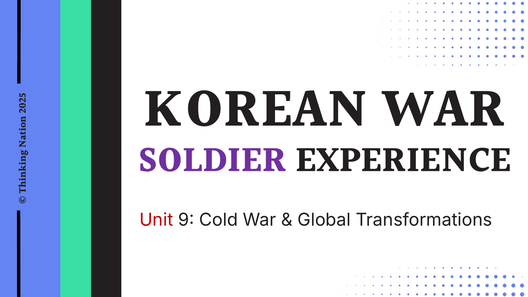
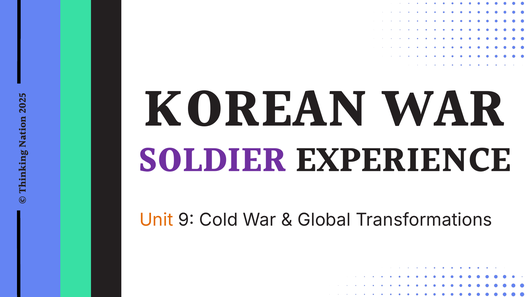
Unit colour: red -> orange
